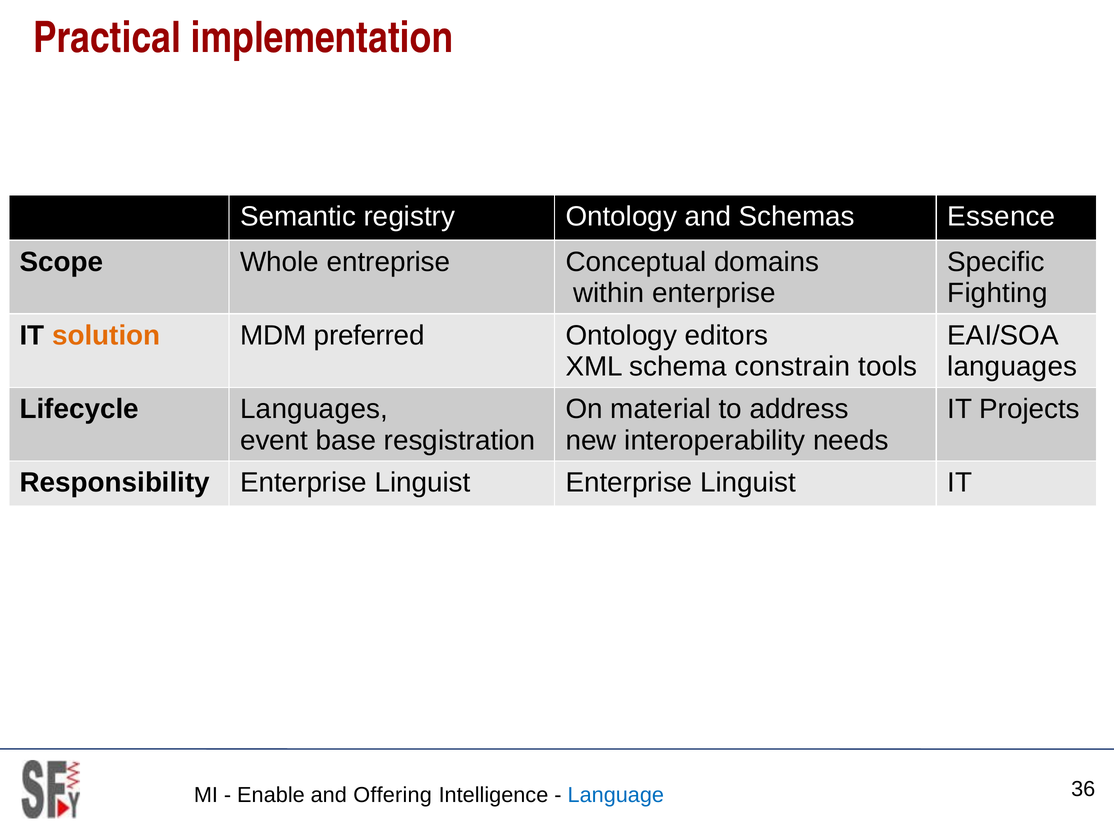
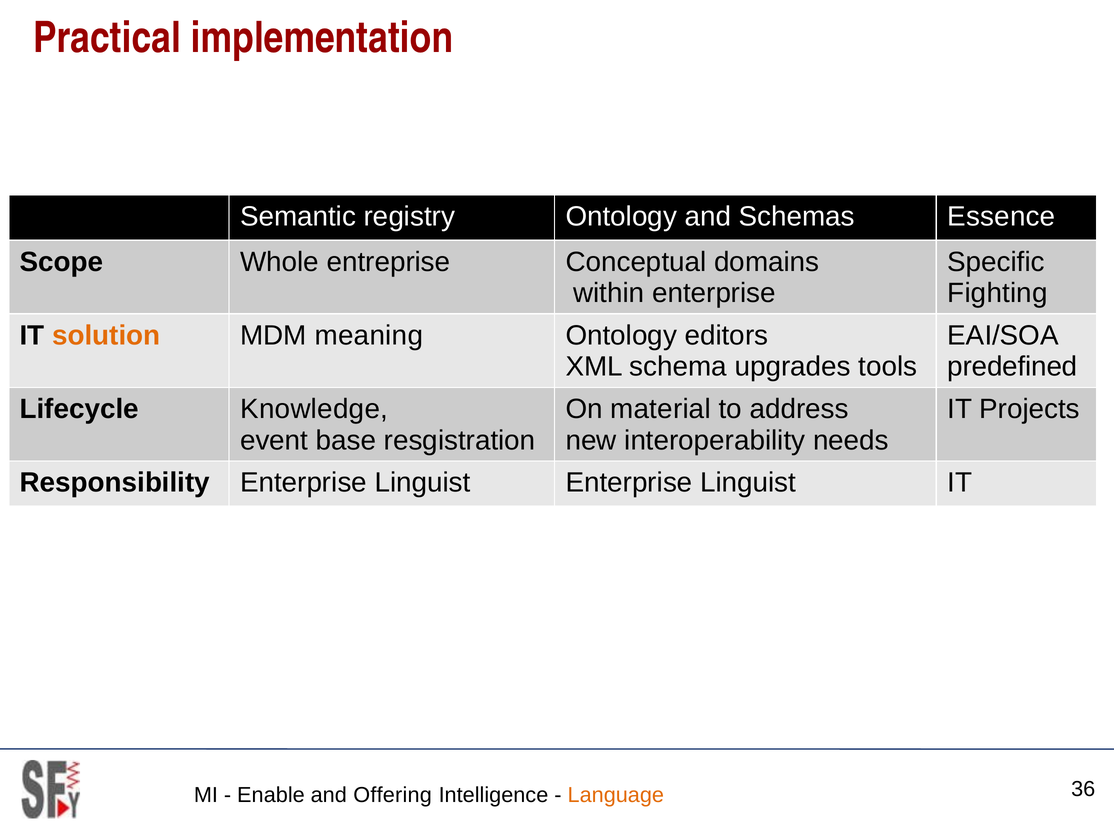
preferred: preferred -> meaning
constrain: constrain -> upgrades
languages at (1012, 366): languages -> predefined
Lifecycle Languages: Languages -> Knowledge
Language colour: blue -> orange
